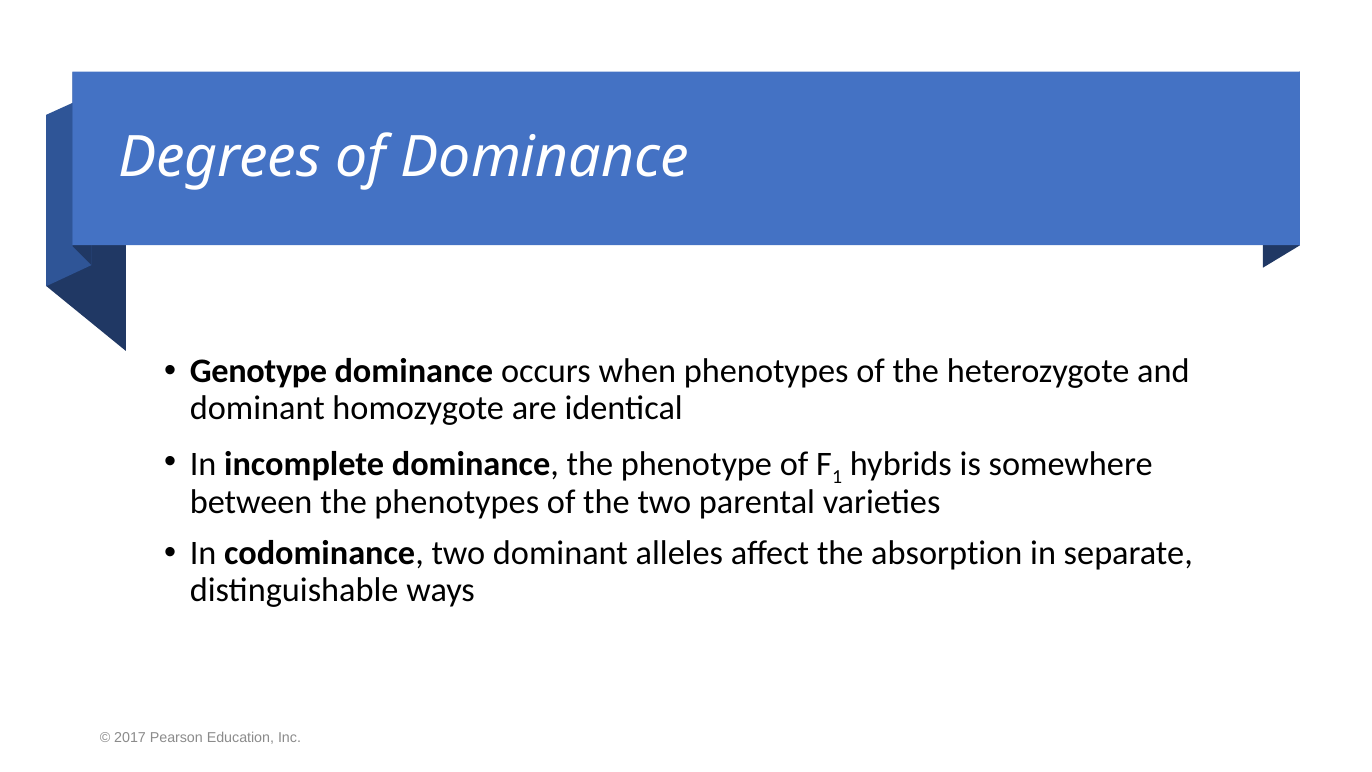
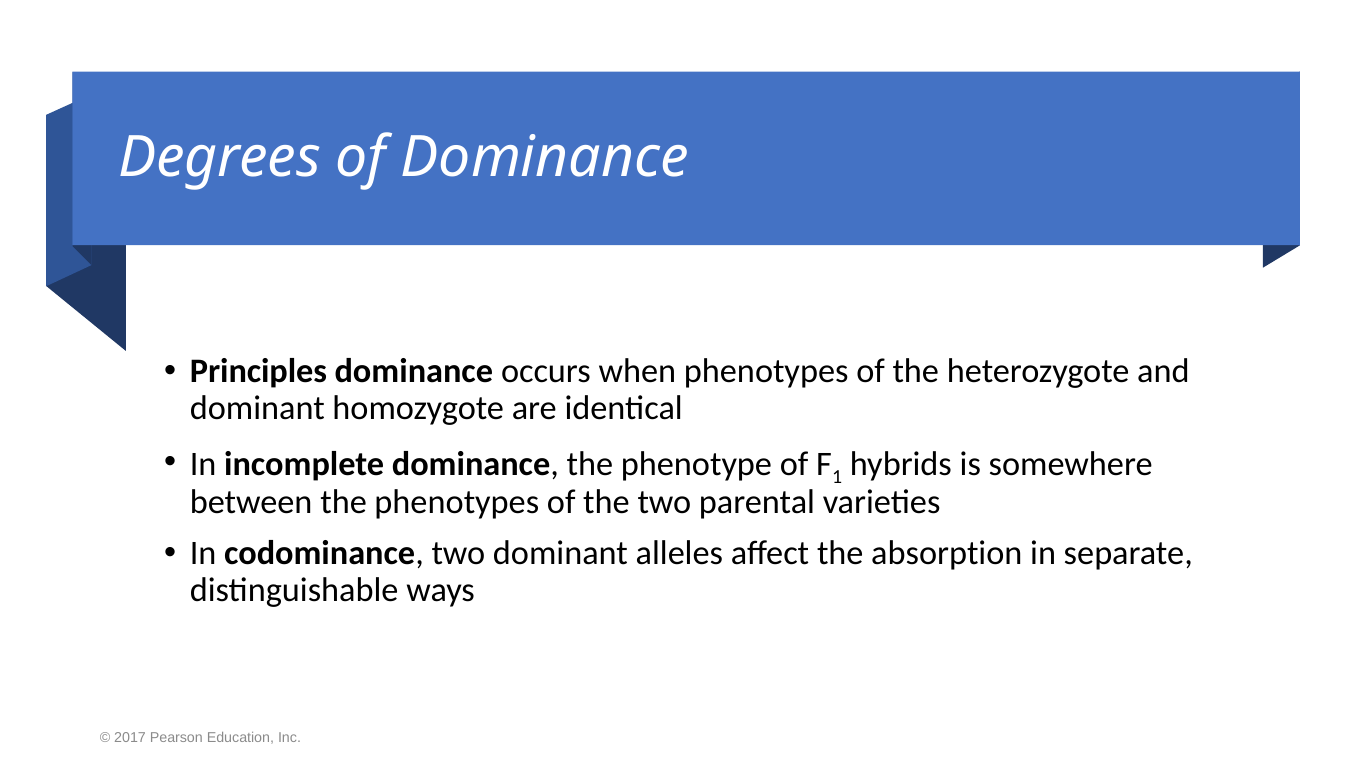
Genotype: Genotype -> Principles
